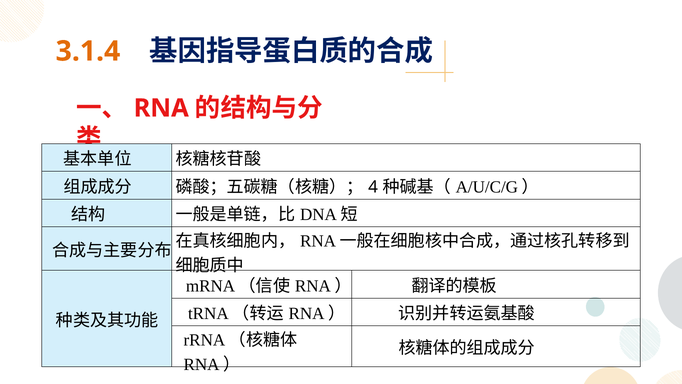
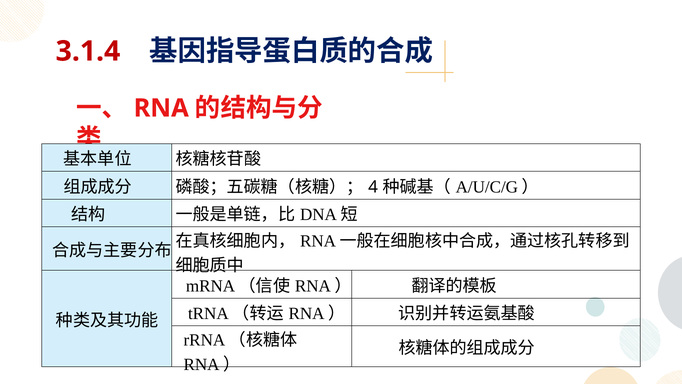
3.1.4 colour: orange -> red
